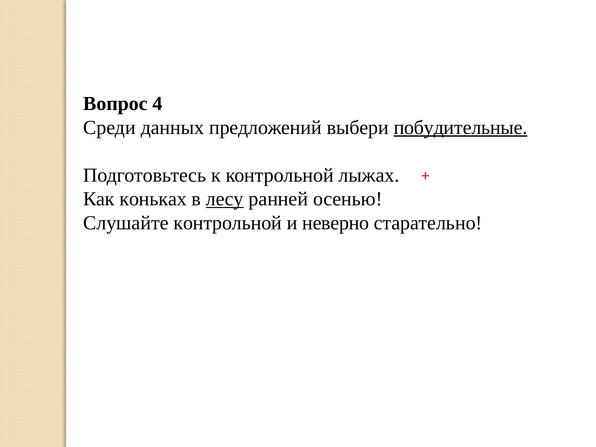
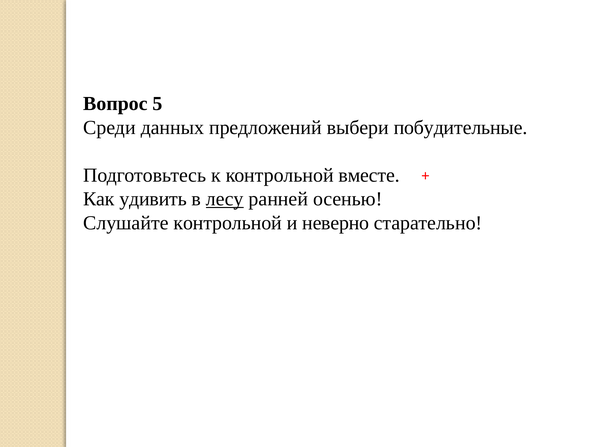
4: 4 -> 5
побудительные underline: present -> none
лыжах: лыжах -> вместе
коньках: коньках -> удивить
